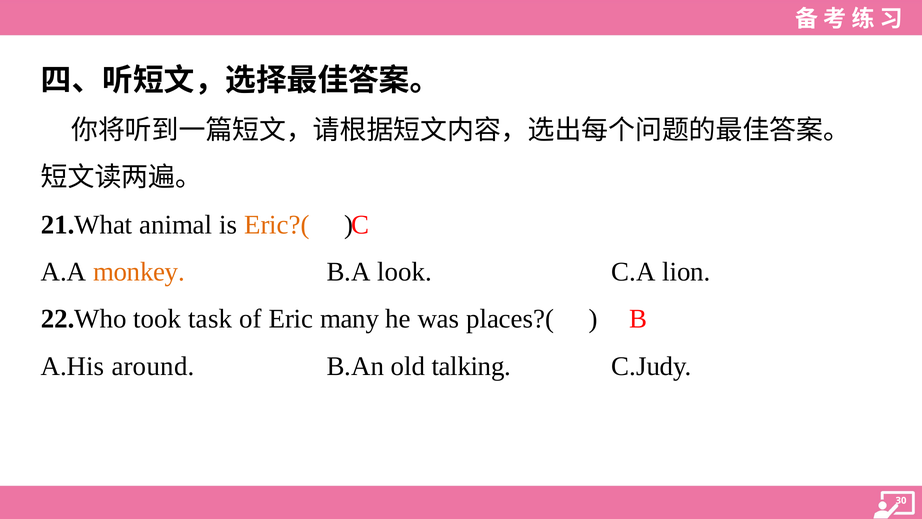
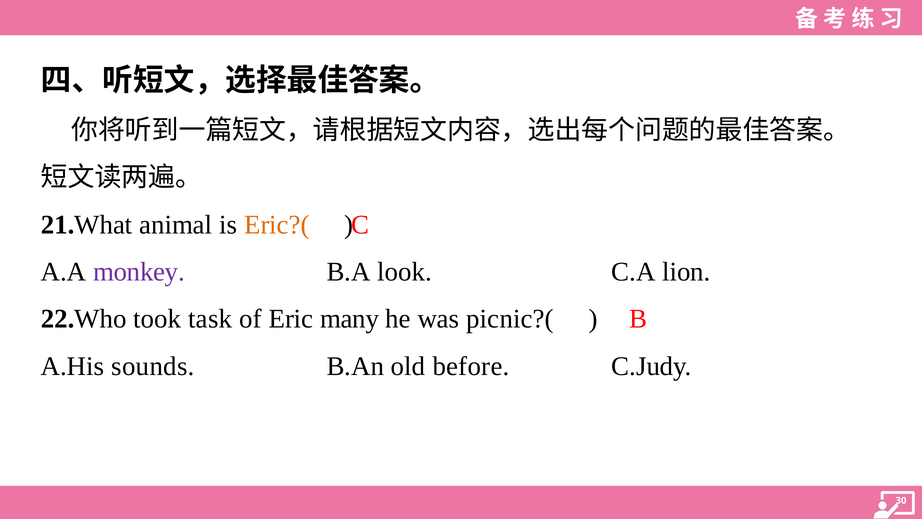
monkey colour: orange -> purple
places?(: places?( -> picnic?(
around: around -> sounds
talking: talking -> before
